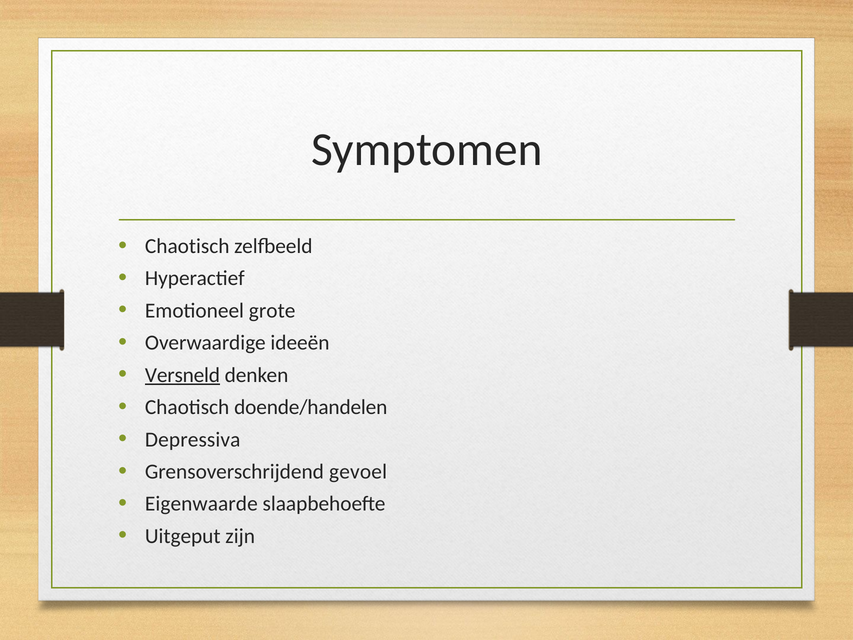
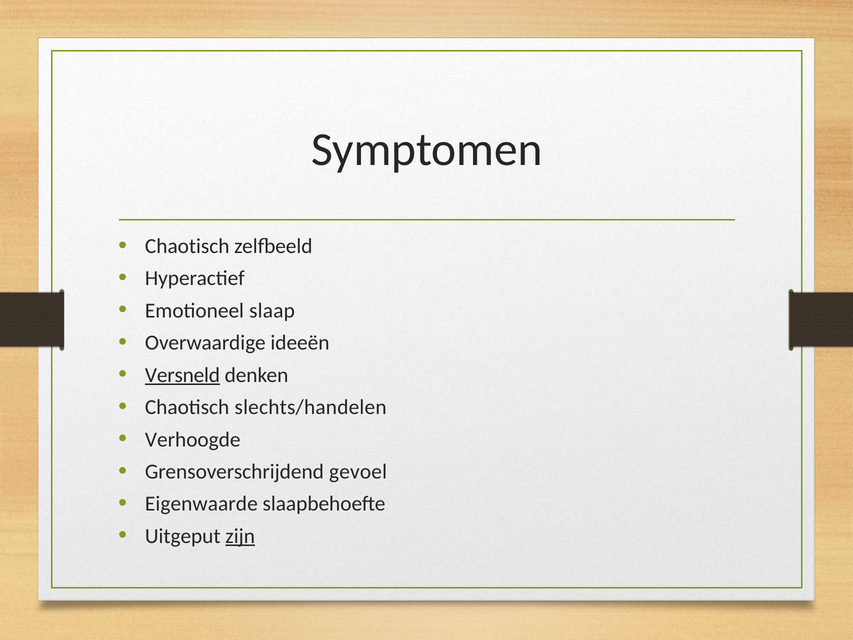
grote: grote -> slaap
doende/handelen: doende/handelen -> slechts/handelen
Depressiva: Depressiva -> Verhoogde
zijn underline: none -> present
